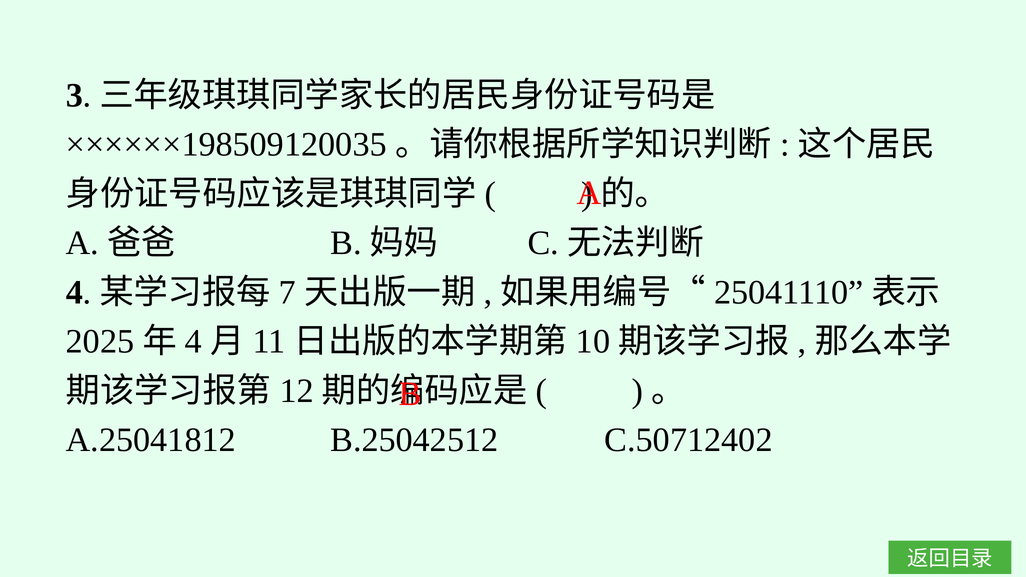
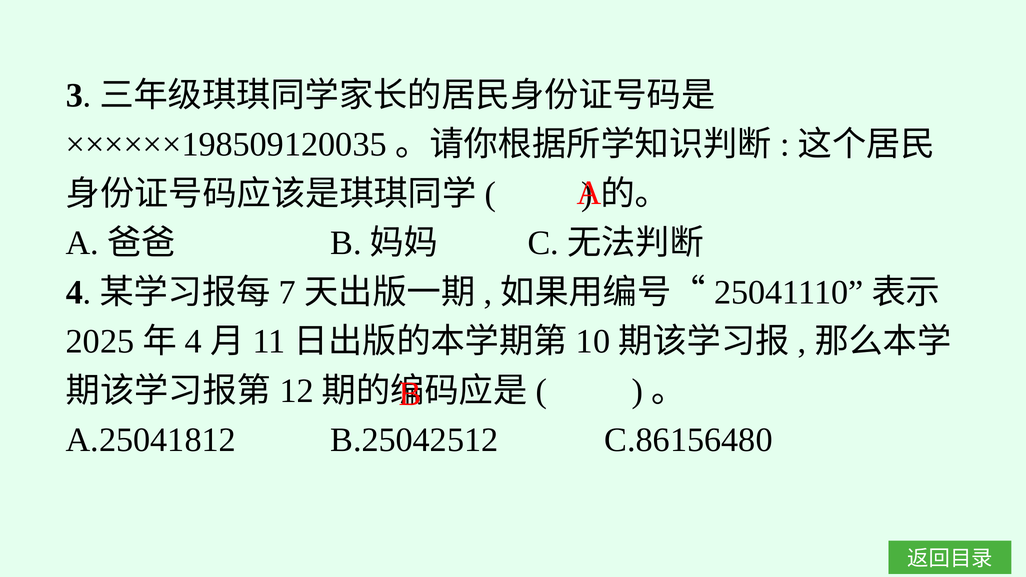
C.50712402: C.50712402 -> C.86156480
